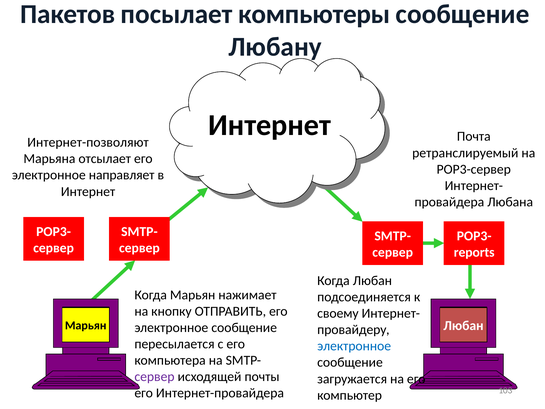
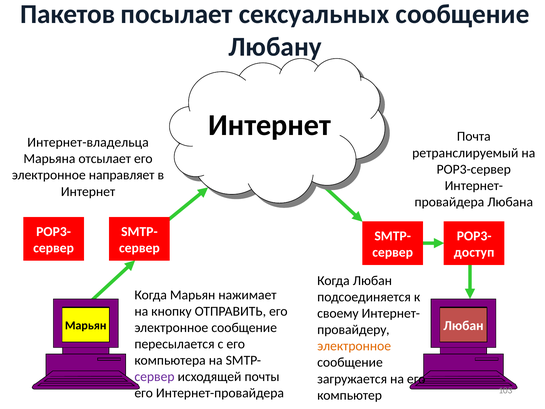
компьютеры: компьютеры -> сексуальных
Интернет-позволяют: Интернет-позволяют -> Интернет-владельца
reports: reports -> доступ
электронное at (354, 346) colour: blue -> orange
